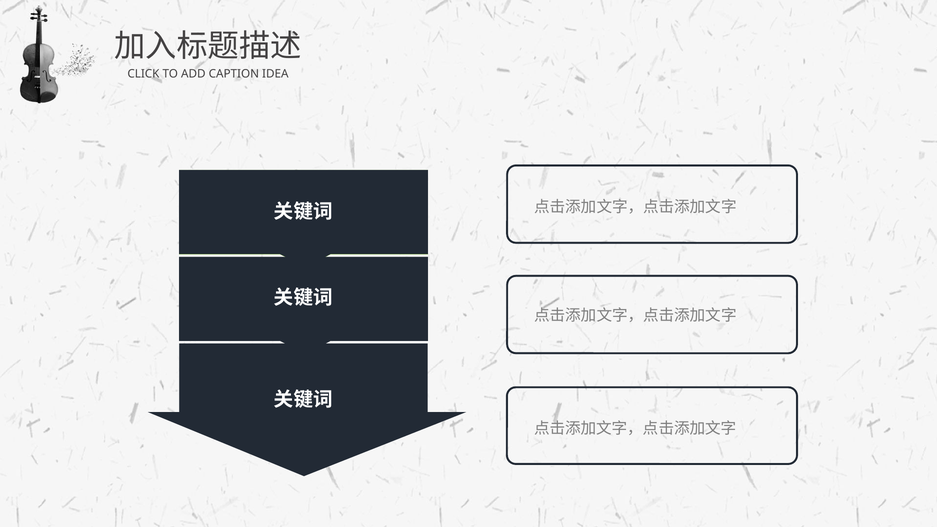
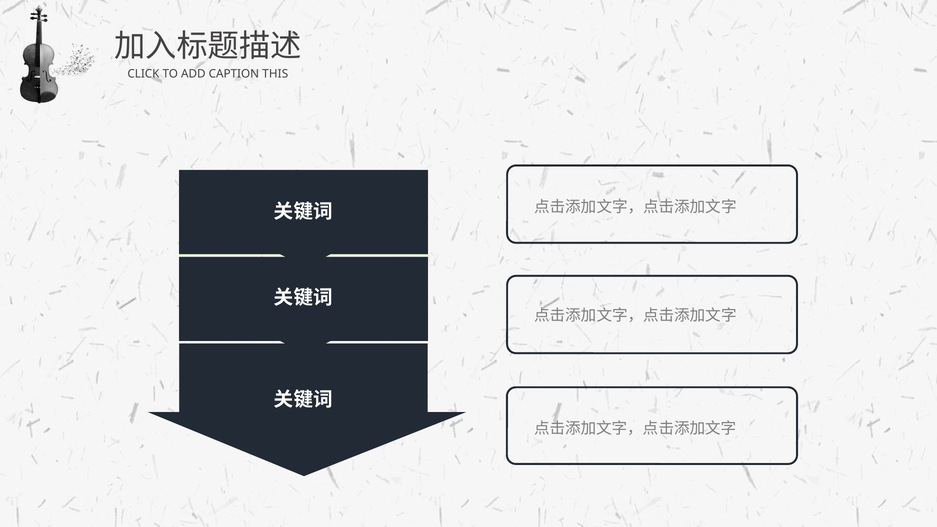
IDEA: IDEA -> THIS
